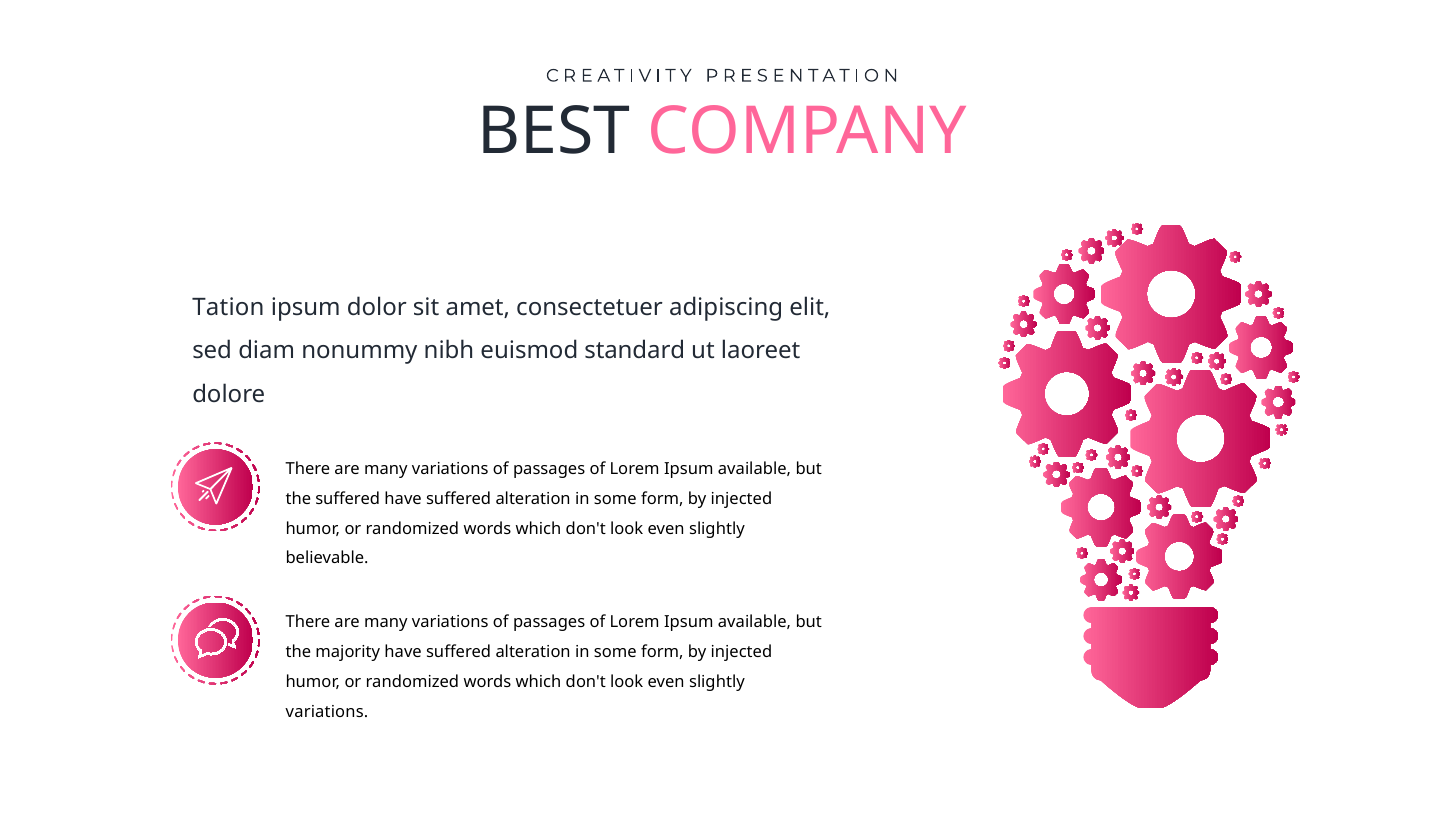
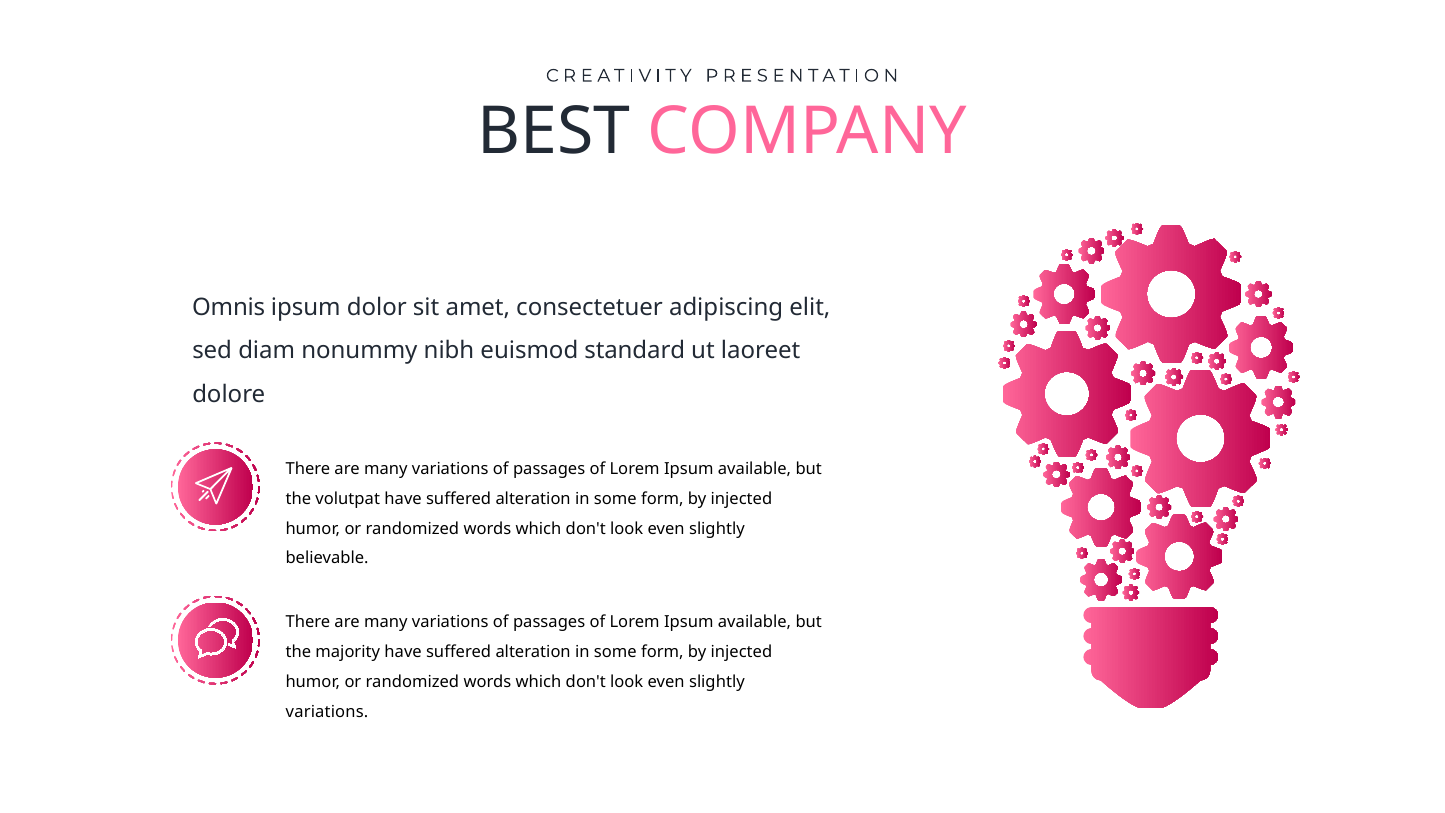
Tation at (228, 307): Tation -> Omnis
the suffered: suffered -> volutpat
